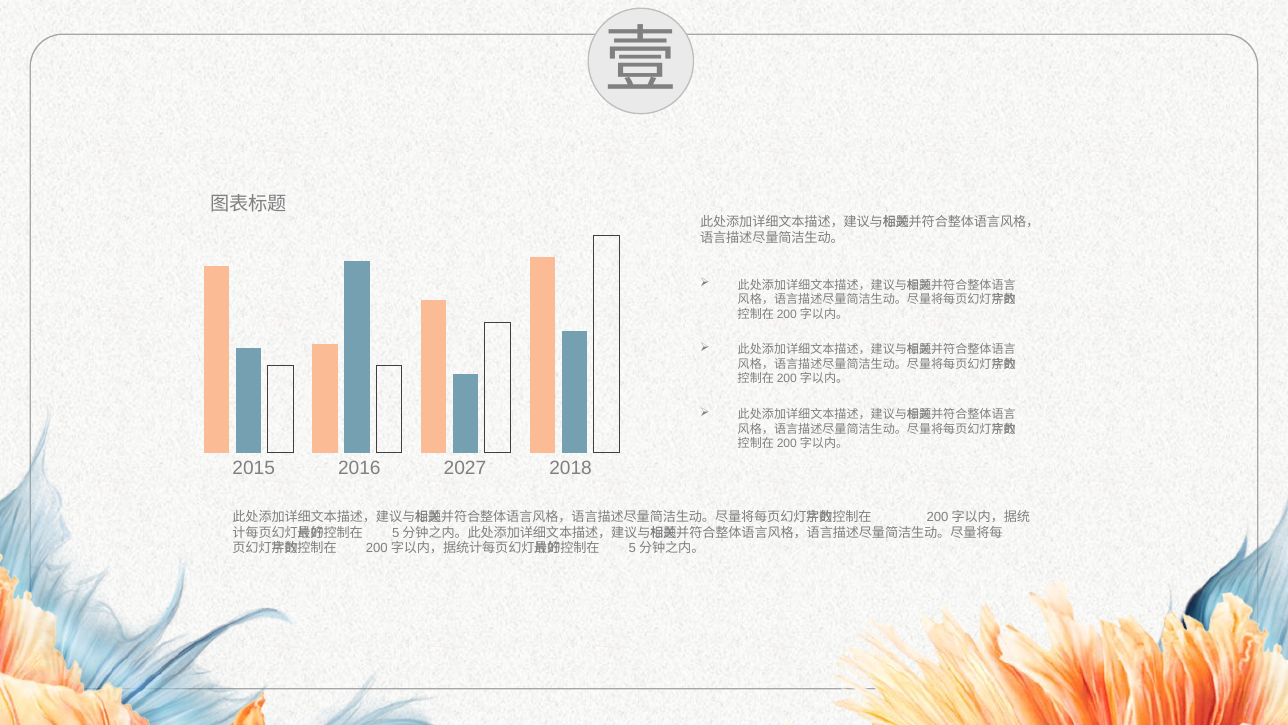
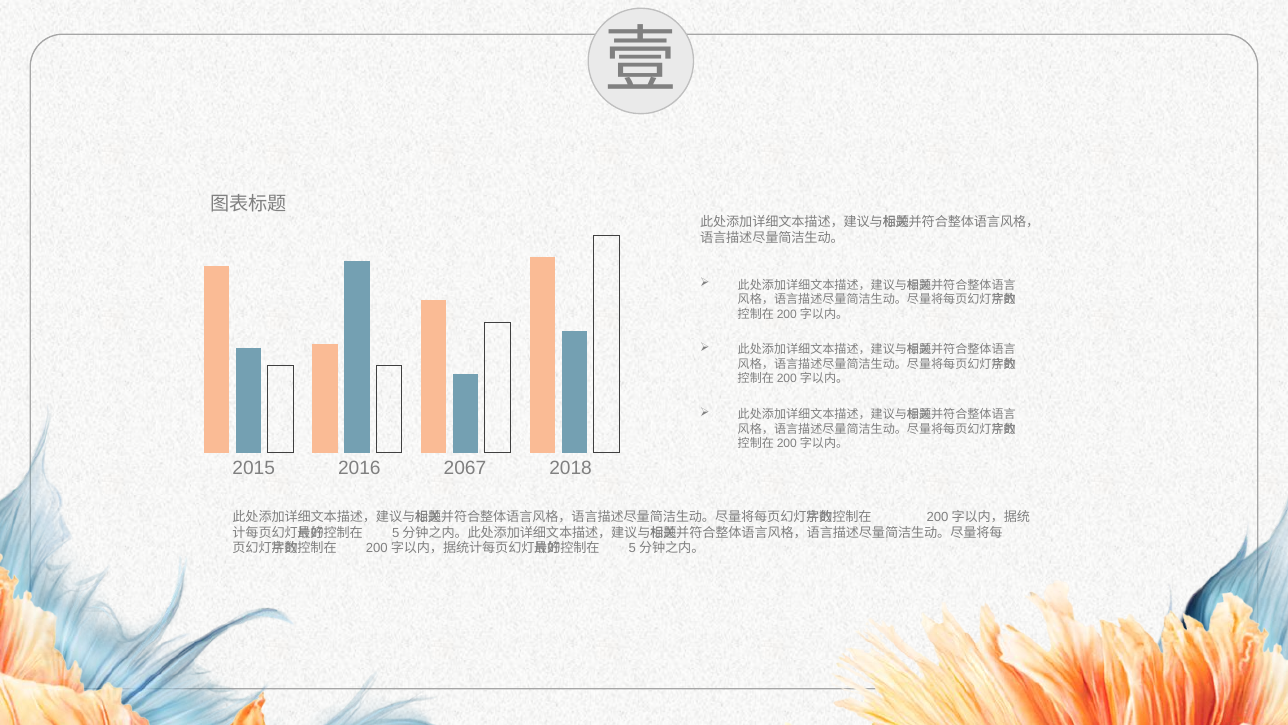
2027: 2027 -> 2067
